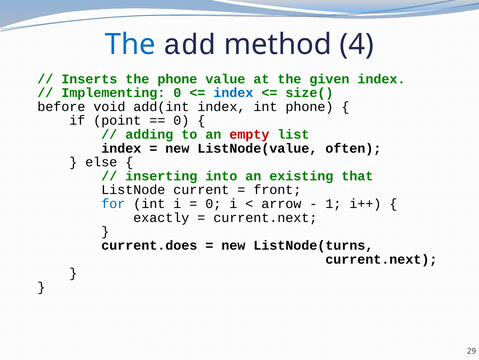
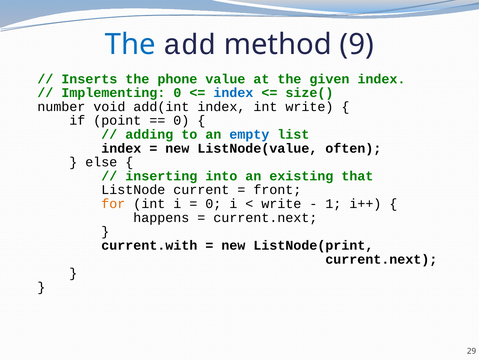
4: 4 -> 9
before: before -> number
int phone: phone -> write
empty colour: red -> blue
for colour: blue -> orange
arrow at (281, 203): arrow -> write
exactly: exactly -> happens
current.does: current.does -> current.with
ListNode(turns: ListNode(turns -> ListNode(print
